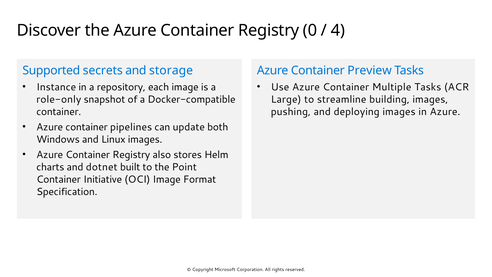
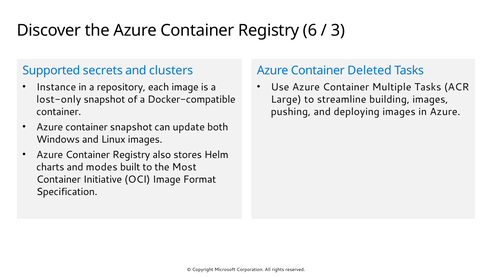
0: 0 -> 6
4: 4 -> 3
storage: storage -> clusters
Preview: Preview -> Deleted
role-only: role-only -> lost-only
container pipelines: pipelines -> snapshot
dotnet: dotnet -> modes
Point: Point -> Most
